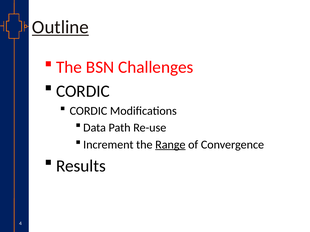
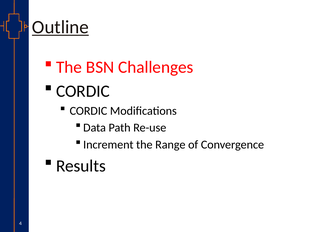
Range underline: present -> none
